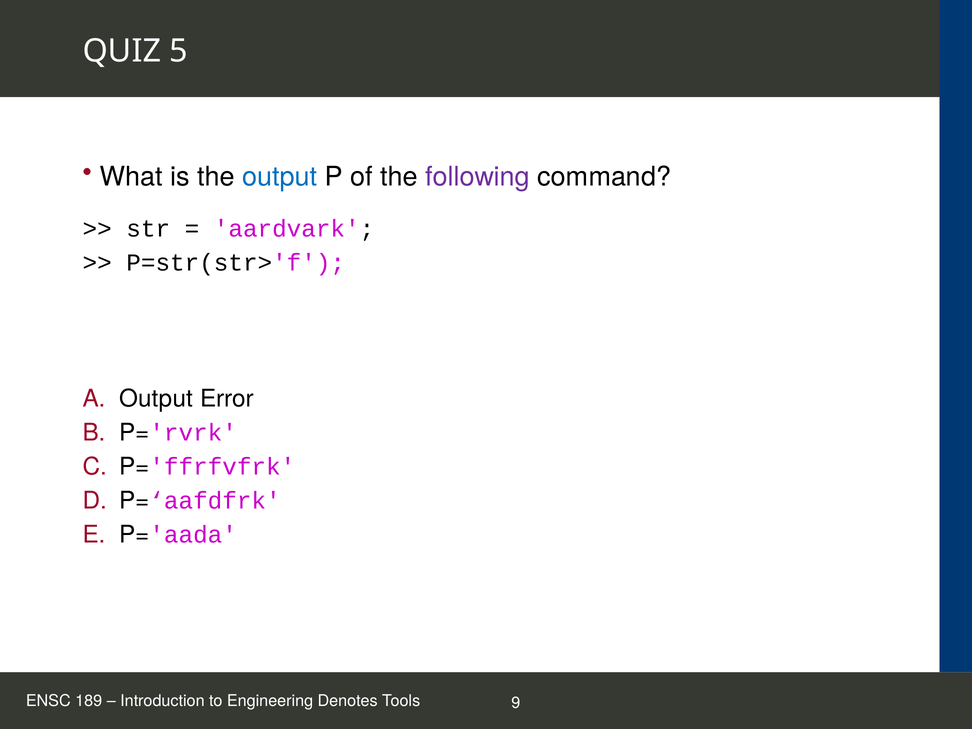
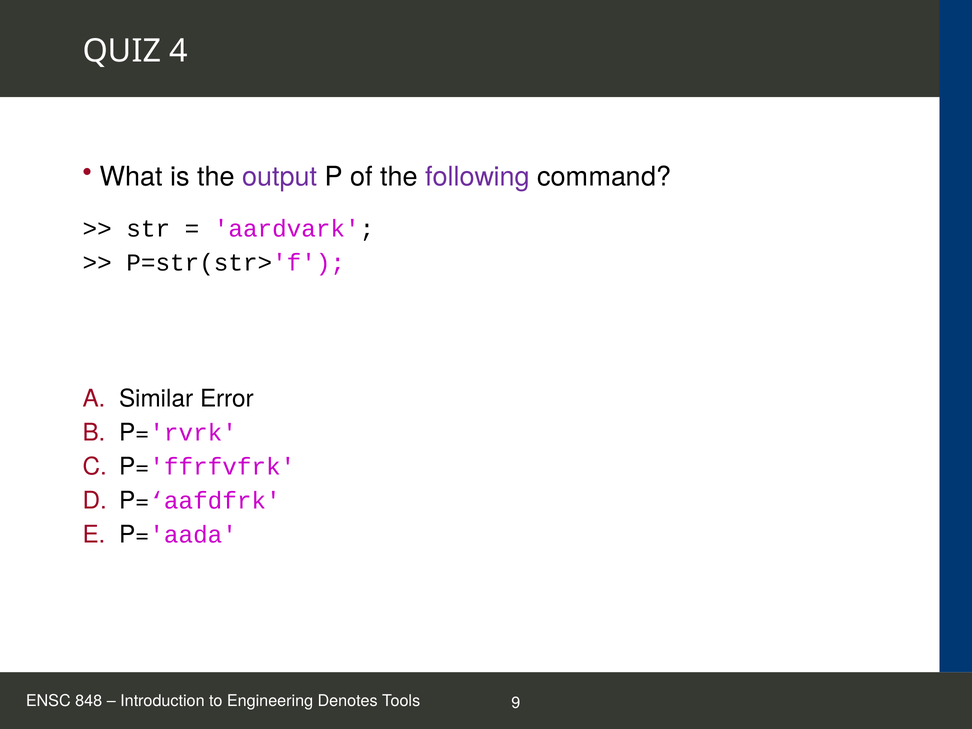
5: 5 -> 4
output at (280, 177) colour: blue -> purple
Output at (156, 399): Output -> Similar
189: 189 -> 848
